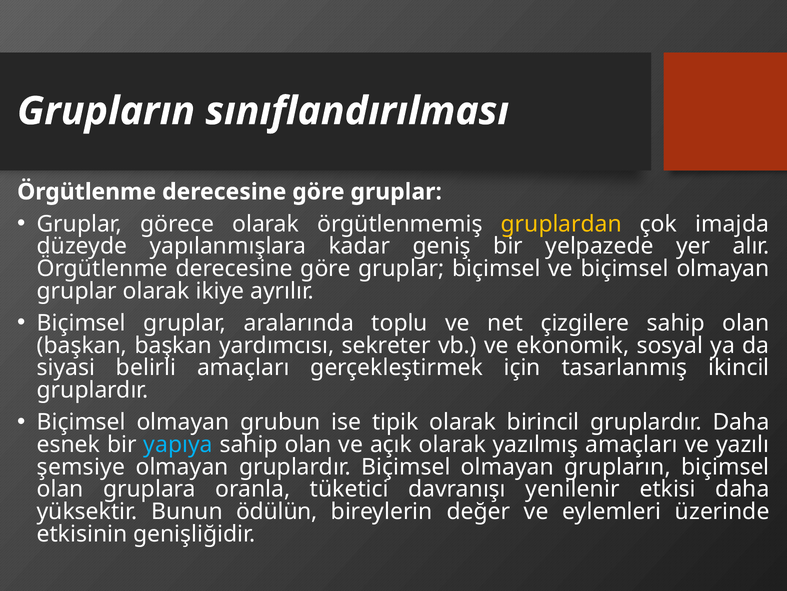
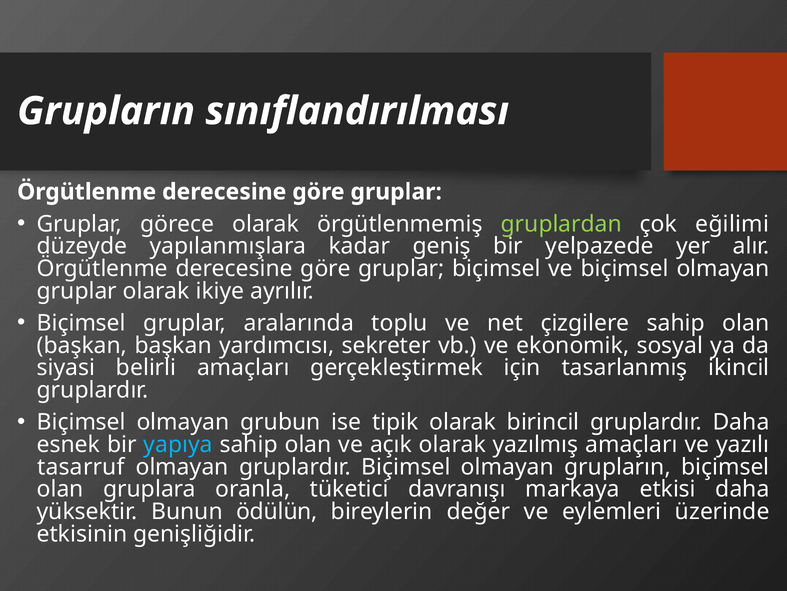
gruplardan colour: yellow -> light green
imajda: imajda -> eğilimi
şemsiye: şemsiye -> tasarruf
yenilenir: yenilenir -> markaya
